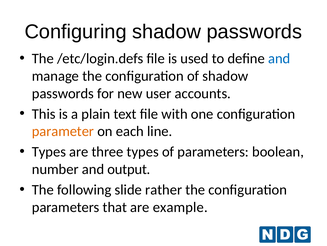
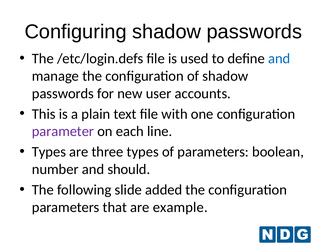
parameter colour: orange -> purple
output: output -> should
rather: rather -> added
